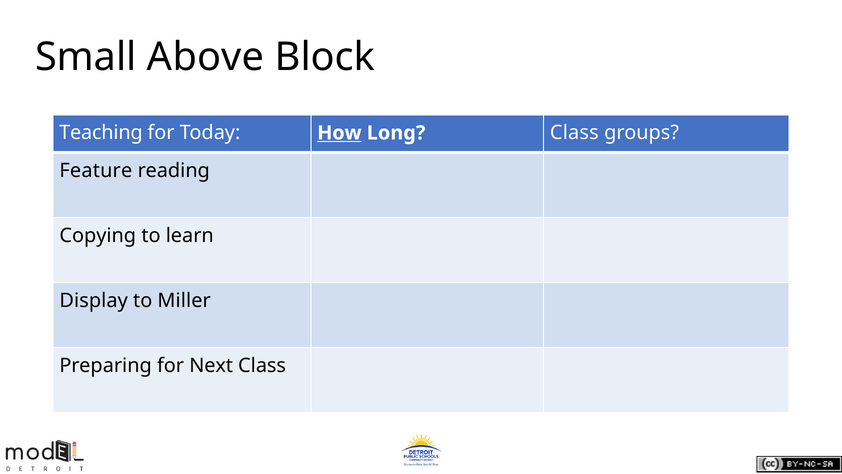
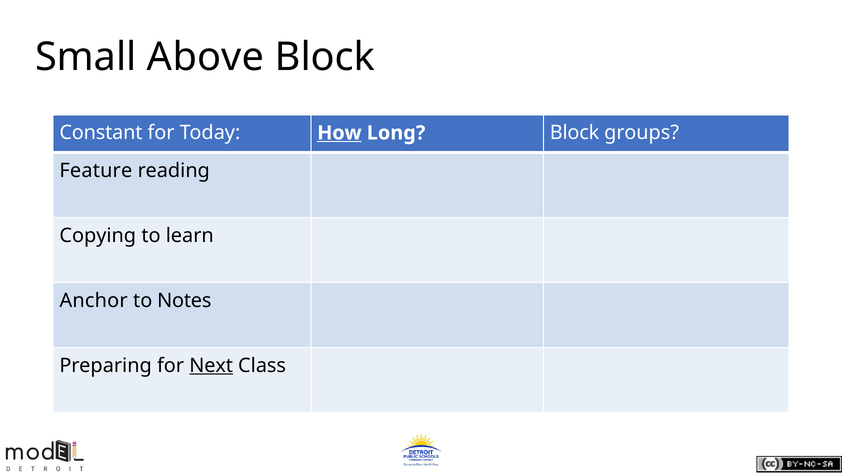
Teaching: Teaching -> Constant
Long Class: Class -> Block
Display: Display -> Anchor
Miller: Miller -> Notes
Next underline: none -> present
